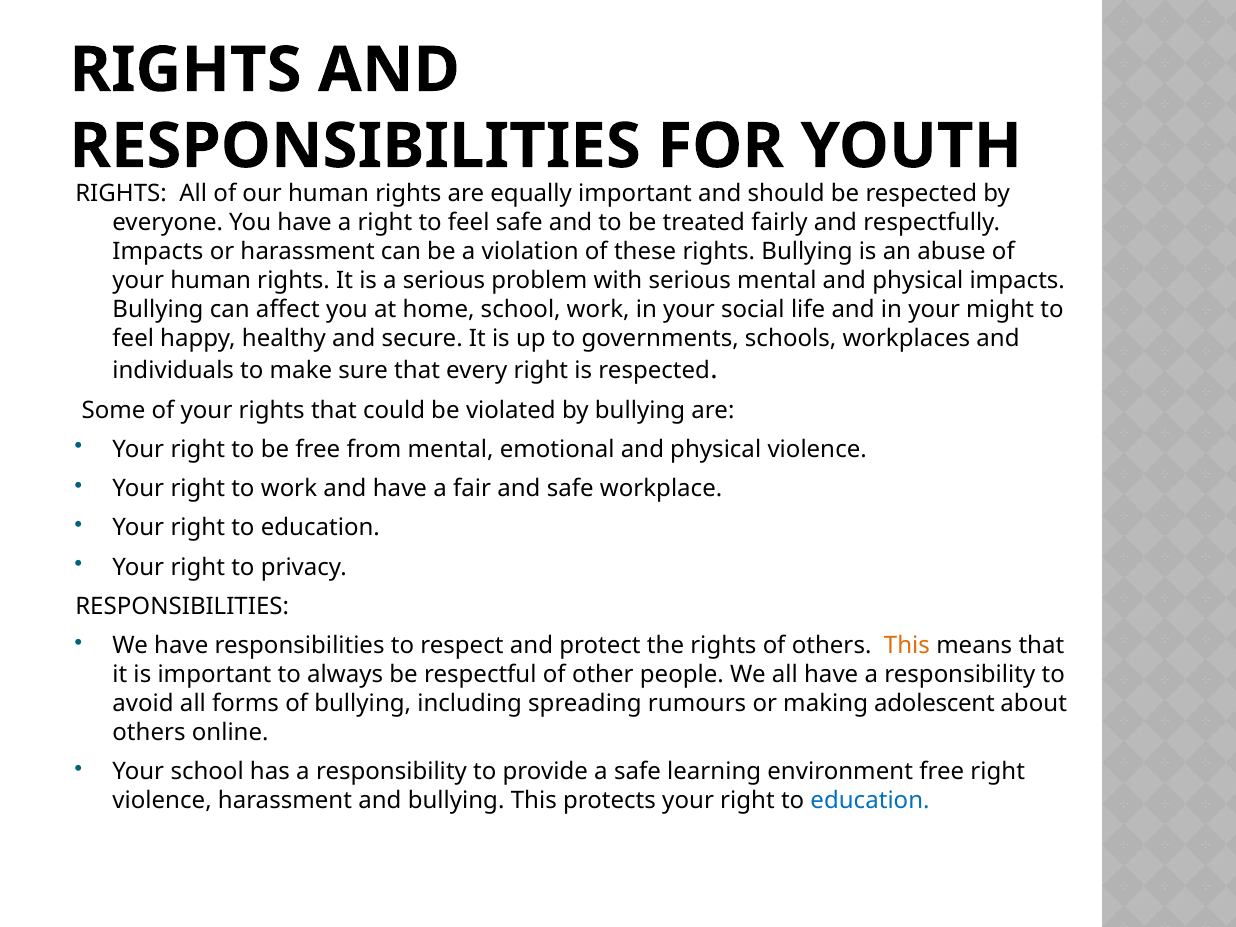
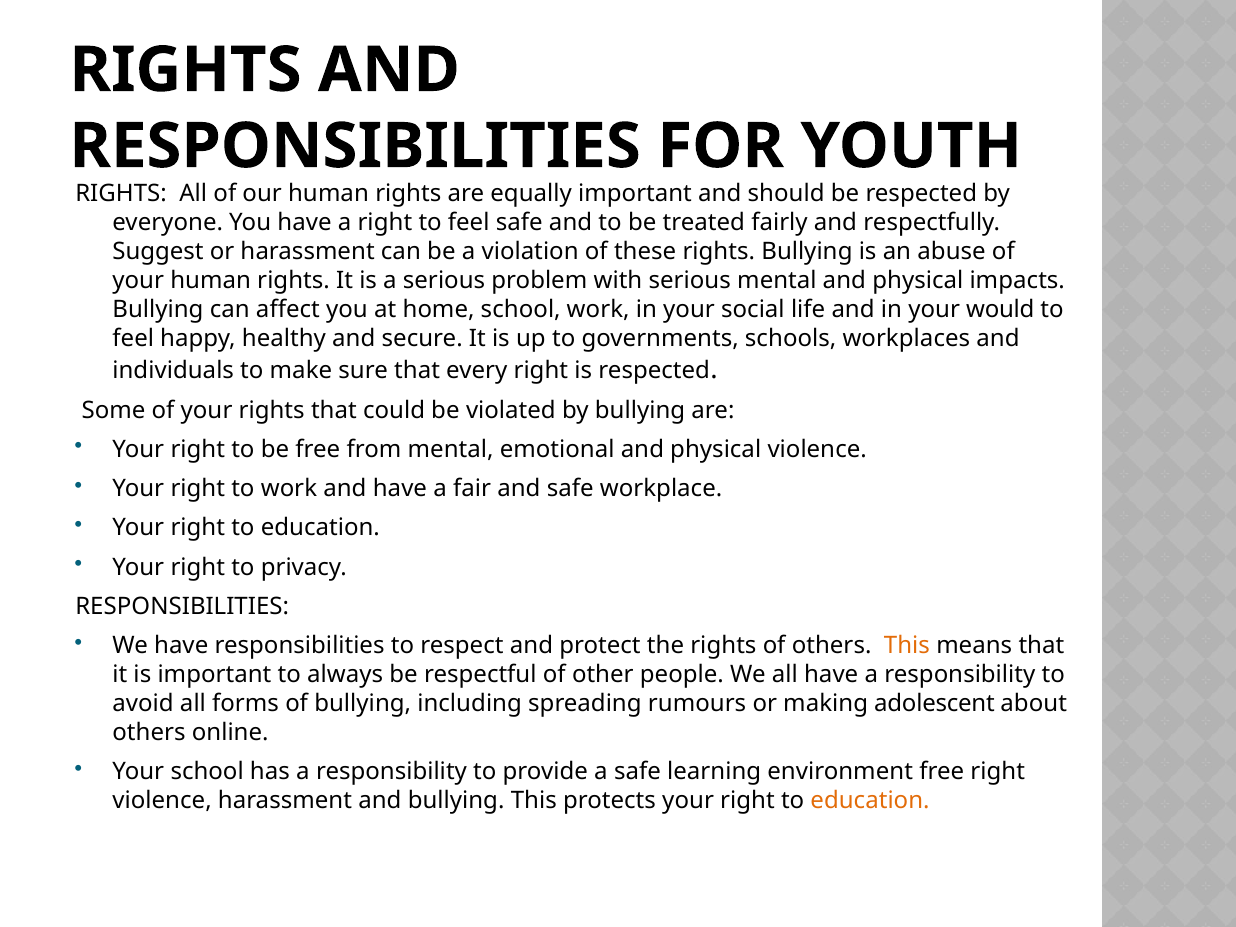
Impacts at (158, 252): Impacts -> Suggest
might: might -> would
education at (870, 801) colour: blue -> orange
